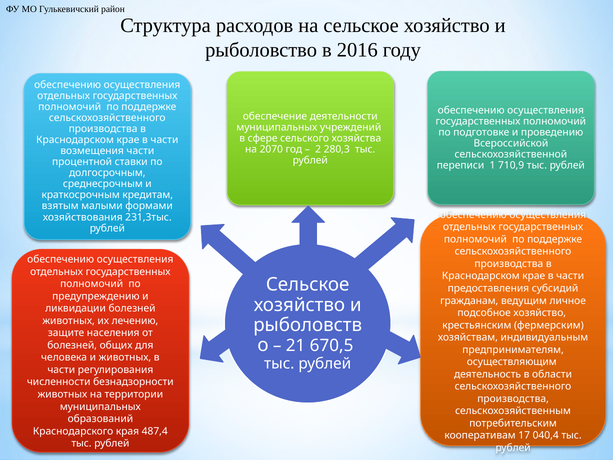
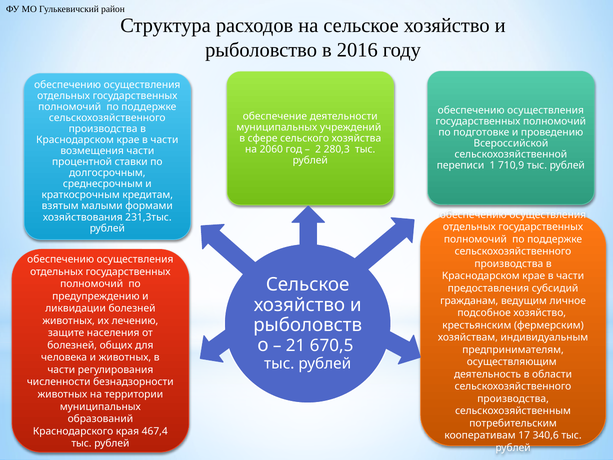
2070: 2070 -> 2060
487,4: 487,4 -> 467,4
040,4: 040,4 -> 340,6
